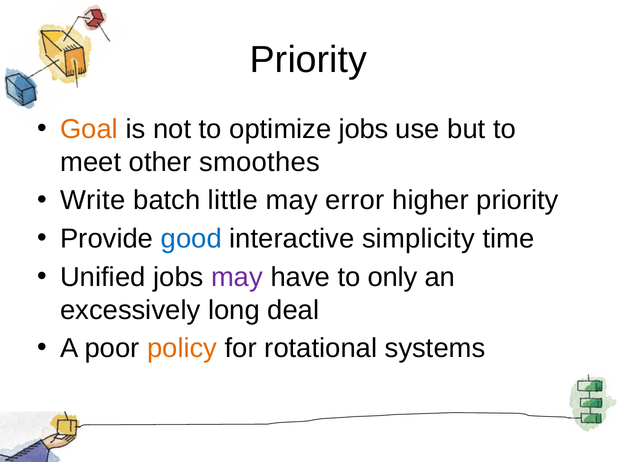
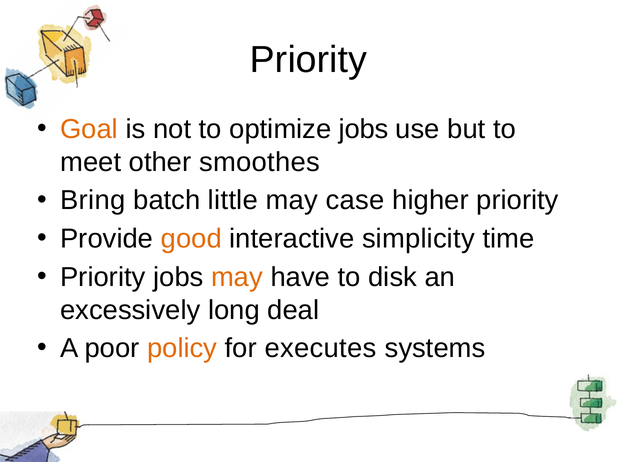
Write: Write -> Bring
error: error -> case
good colour: blue -> orange
Unified at (103, 278): Unified -> Priority
may at (237, 278) colour: purple -> orange
only: only -> disk
rotational: rotational -> executes
